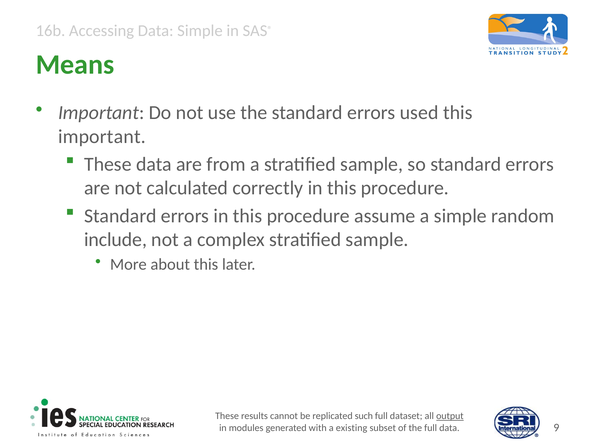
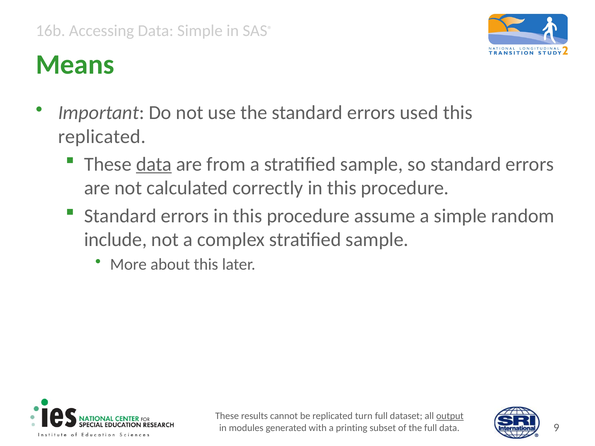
important at (102, 137): important -> replicated
data at (154, 164) underline: none -> present
such: such -> turn
existing: existing -> printing
